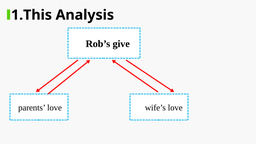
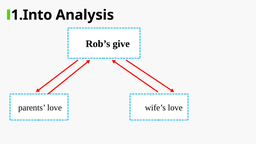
1.This: 1.This -> 1.Into
